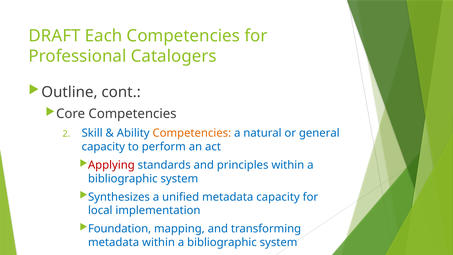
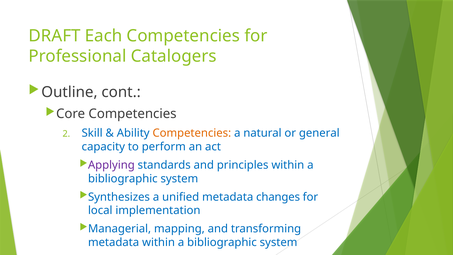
Applying colour: red -> purple
metadata capacity: capacity -> changes
Foundation: Foundation -> Managerial
